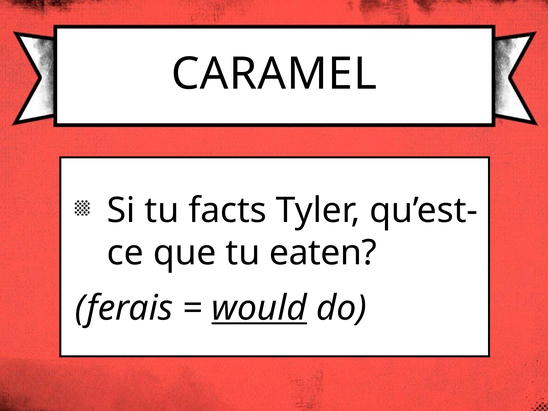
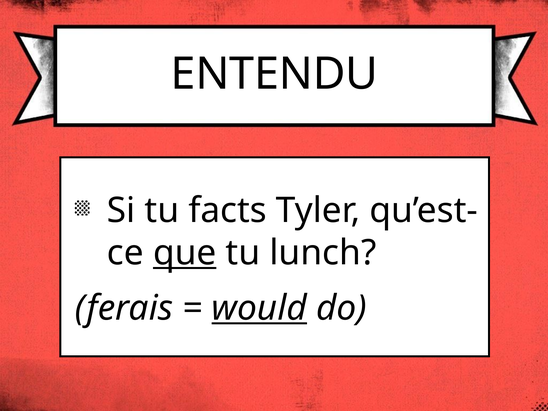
CARAMEL: CARAMEL -> ENTENDU
que underline: none -> present
eaten: eaten -> lunch
